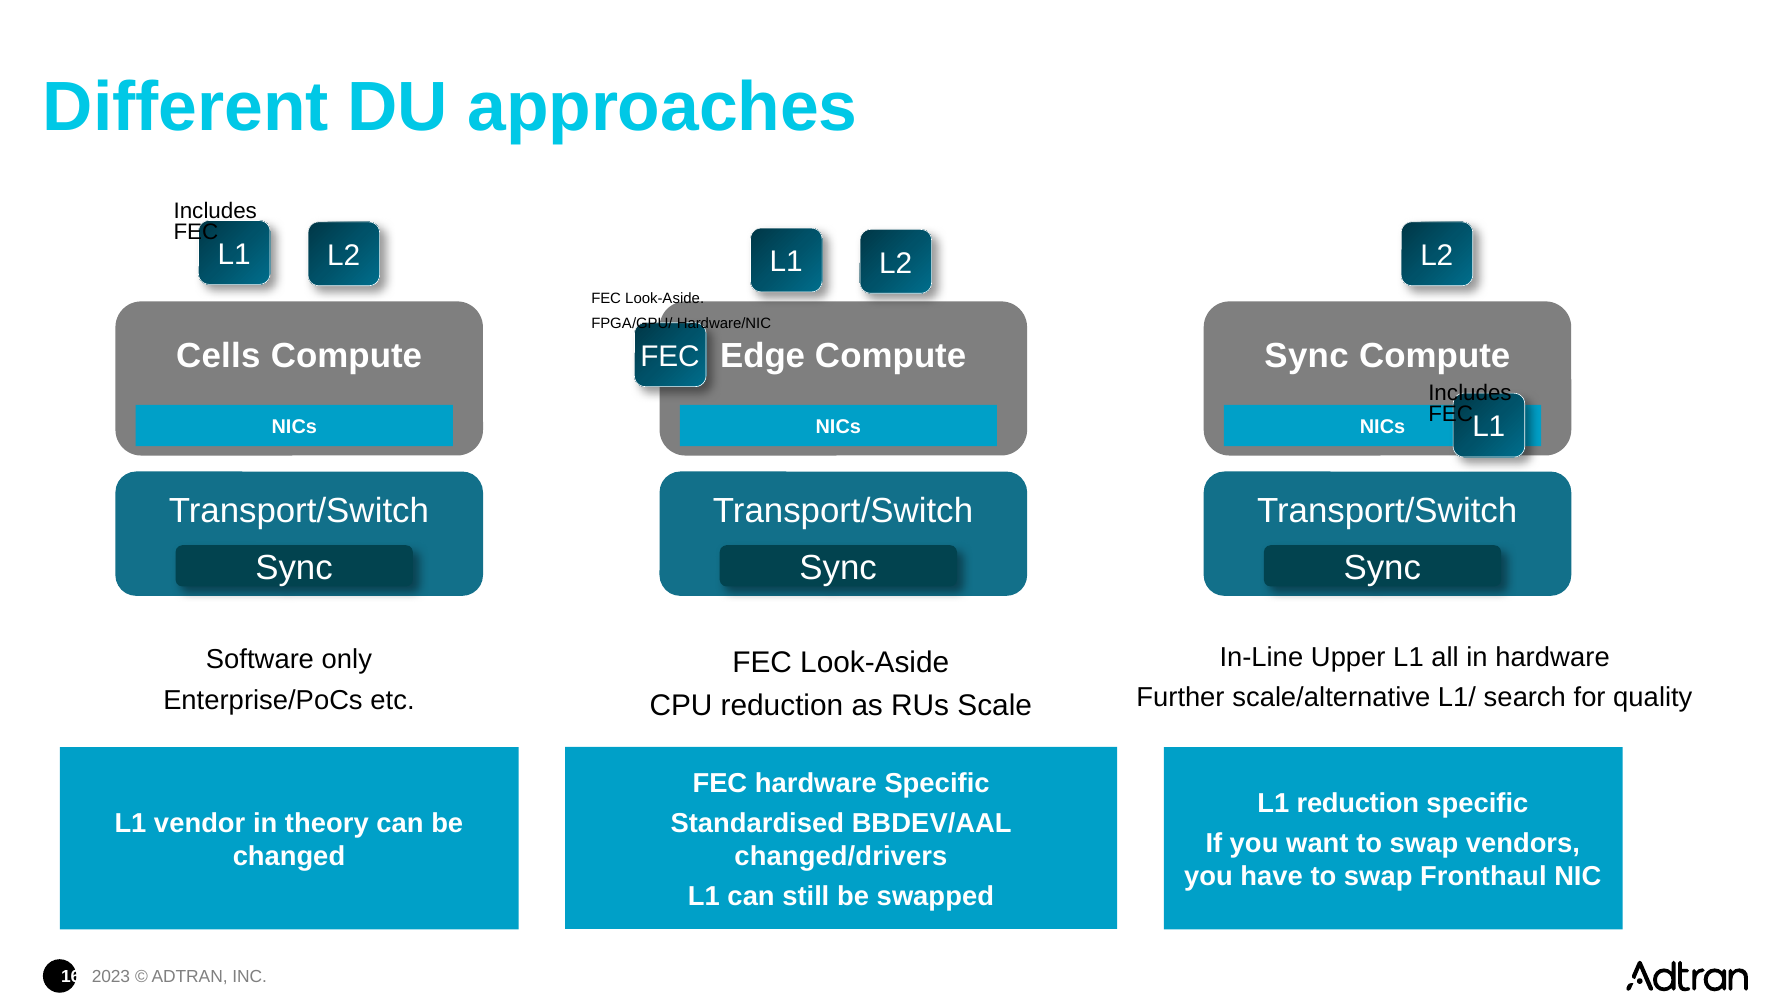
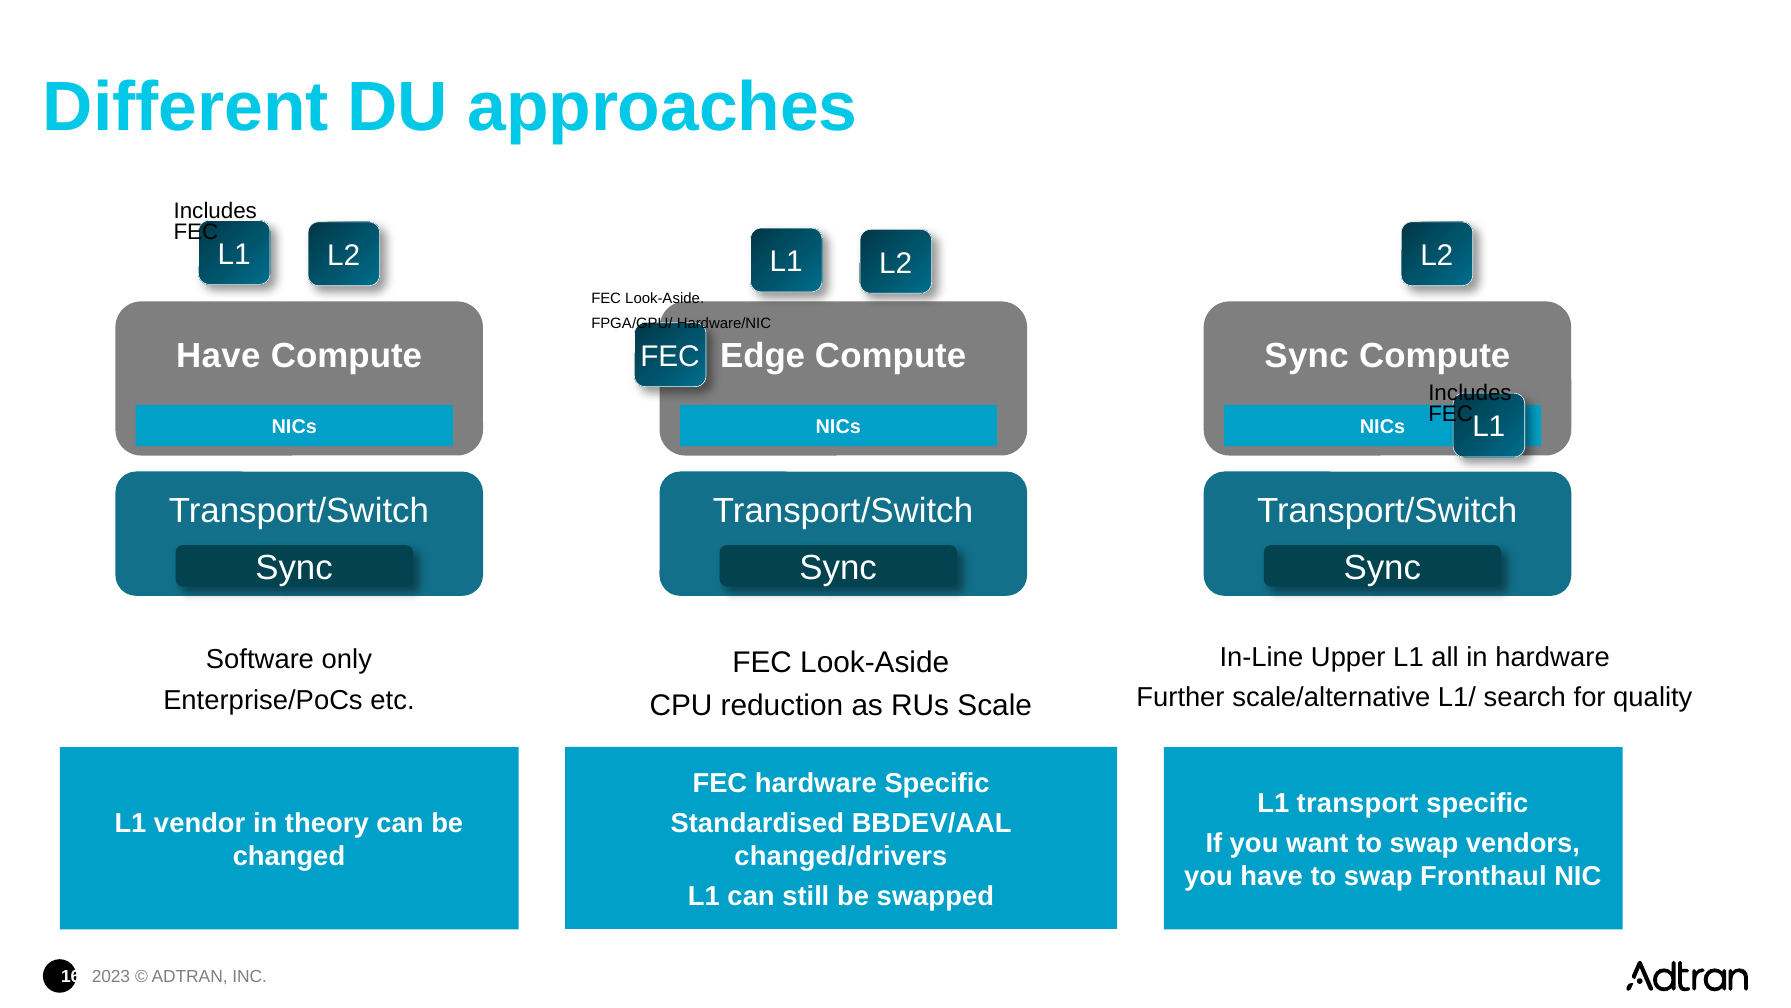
Cells at (218, 356): Cells -> Have
L1 reduction: reduction -> transport
